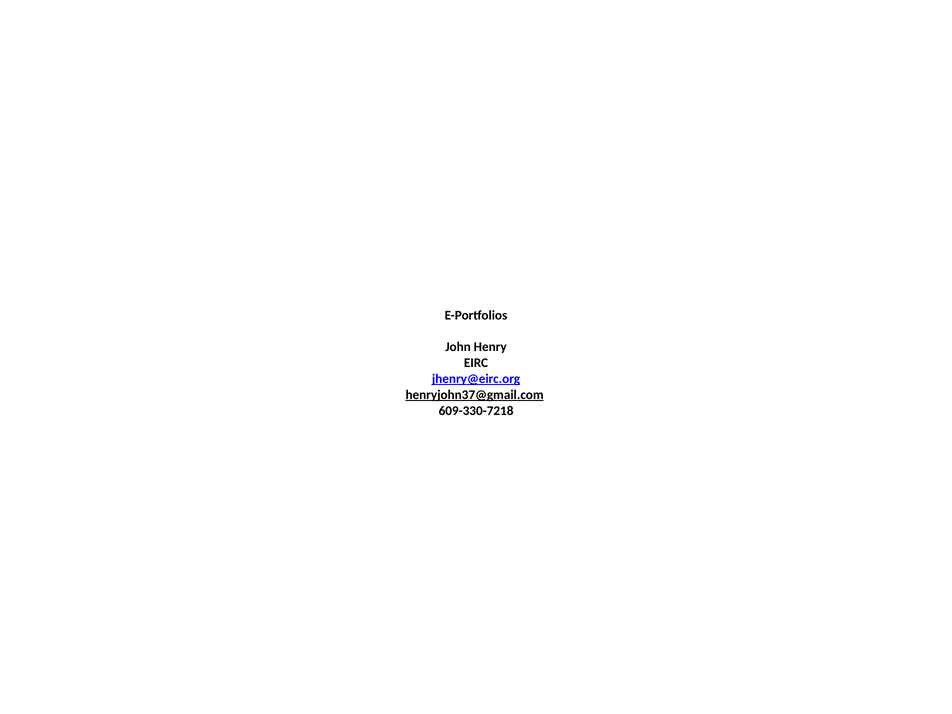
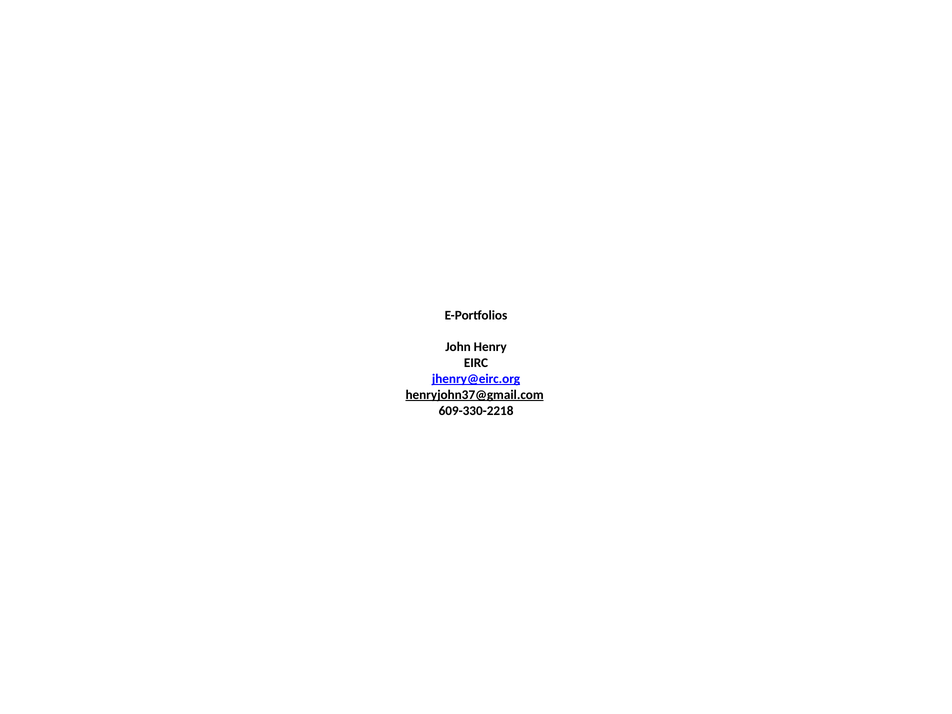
609-330-7218: 609-330-7218 -> 609-330-2218
